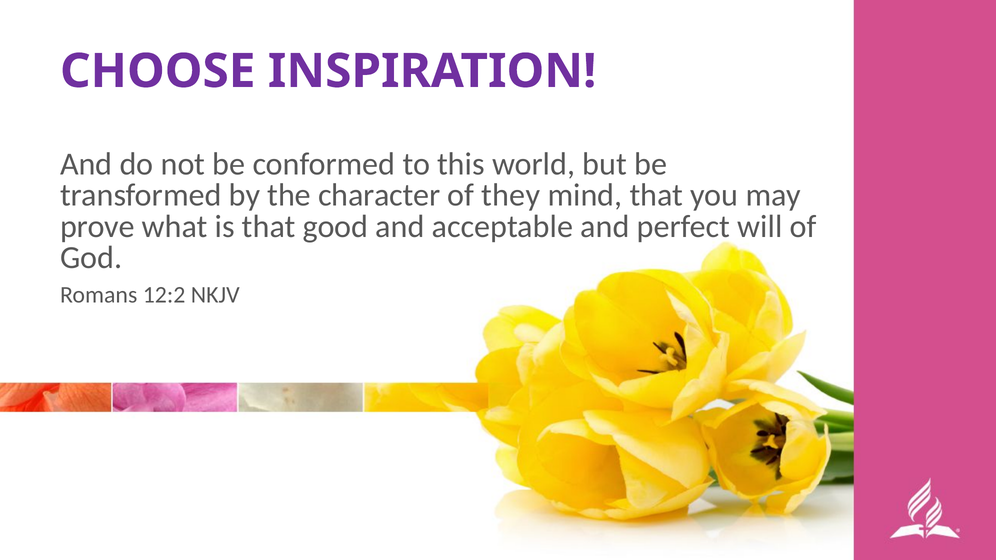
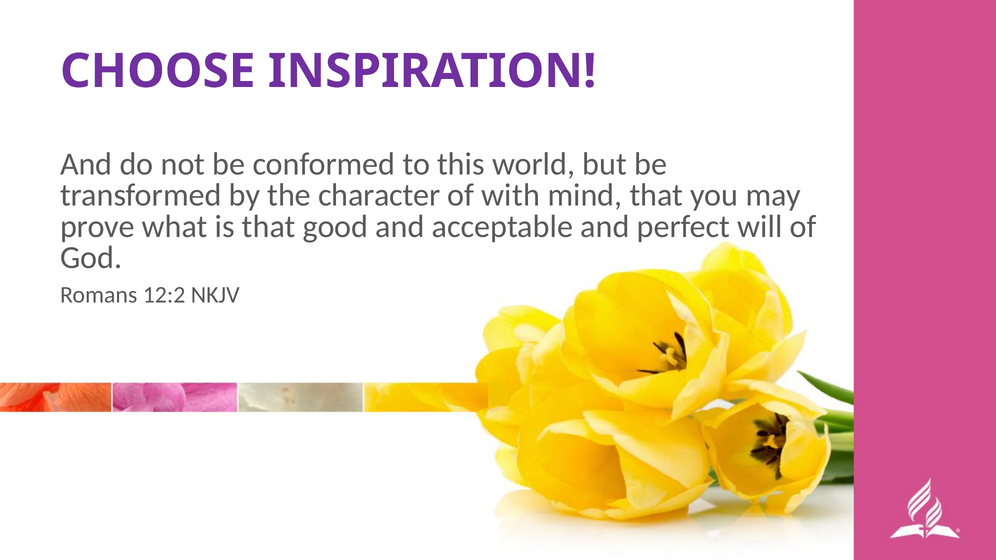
they: they -> with
